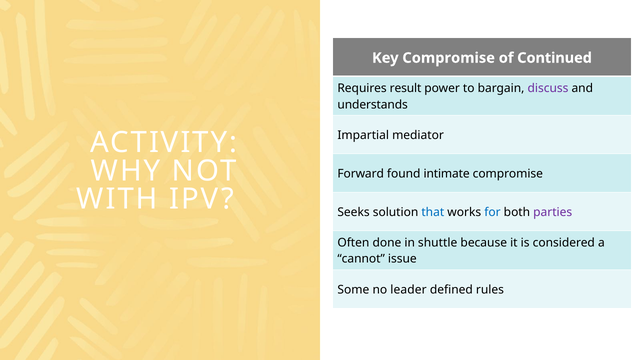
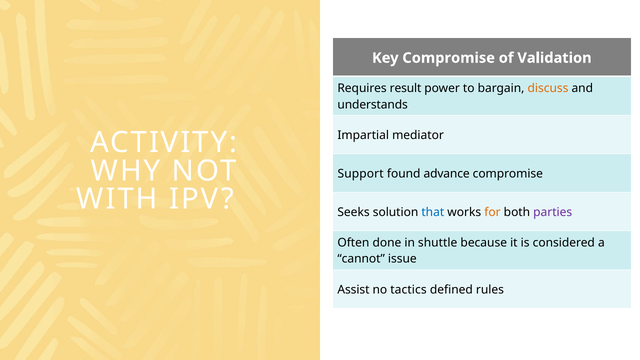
Continued: Continued -> Validation
discuss colour: purple -> orange
Forward: Forward -> Support
intimate: intimate -> advance
for colour: blue -> orange
Some: Some -> Assist
leader: leader -> tactics
